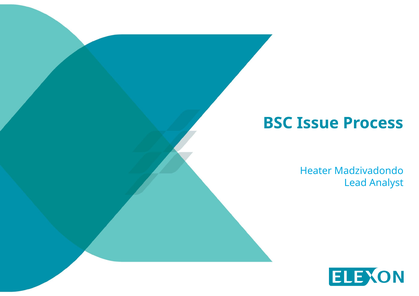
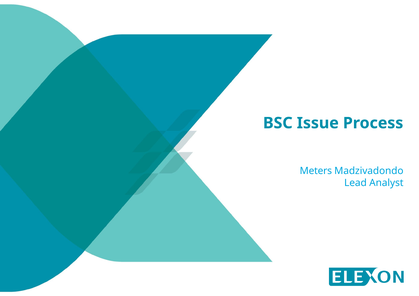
Heater: Heater -> Meters
